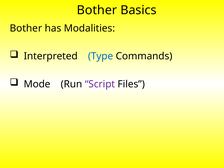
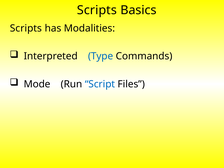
Bother at (97, 10): Bother -> Scripts
Bother at (26, 28): Bother -> Scripts
Script colour: purple -> blue
